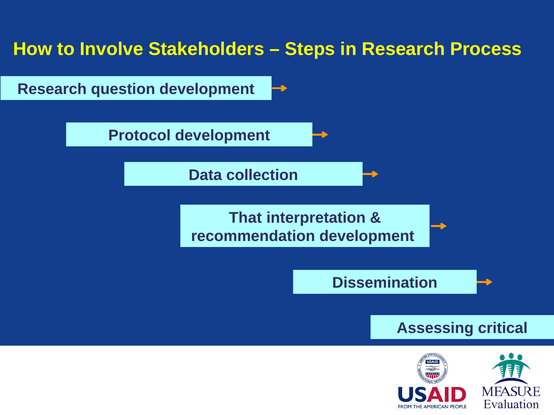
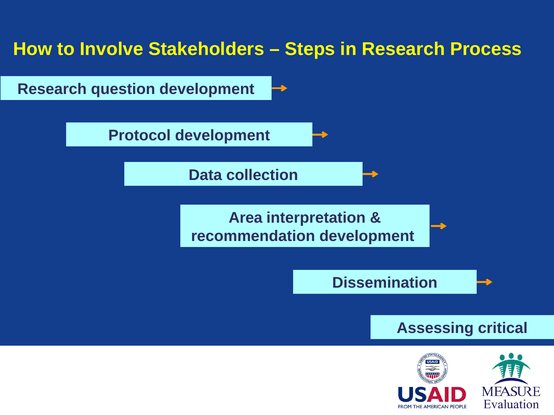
That: That -> Area
